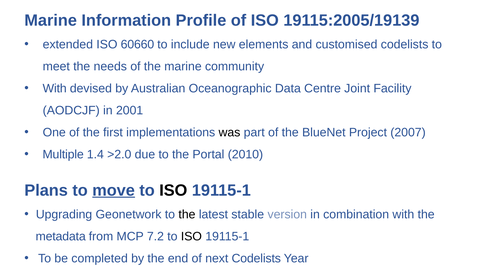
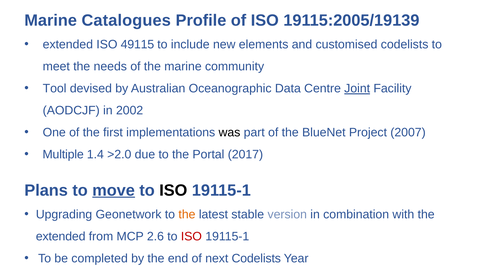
Information: Information -> Catalogues
60660: 60660 -> 49115
With at (55, 89): With -> Tool
Joint underline: none -> present
2001: 2001 -> 2002
2010: 2010 -> 2017
the at (187, 215) colour: black -> orange
metadata at (61, 237): metadata -> extended
7.2: 7.2 -> 2.6
ISO at (191, 237) colour: black -> red
